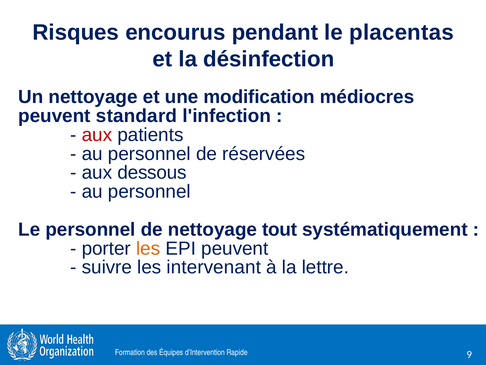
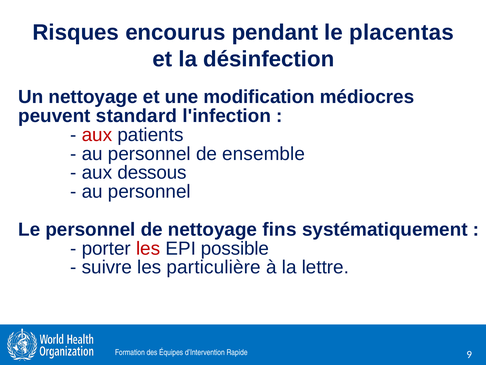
réservées: réservées -> ensemble
tout: tout -> fins
les at (148, 248) colour: orange -> red
EPI peuvent: peuvent -> possible
intervenant: intervenant -> particulière
